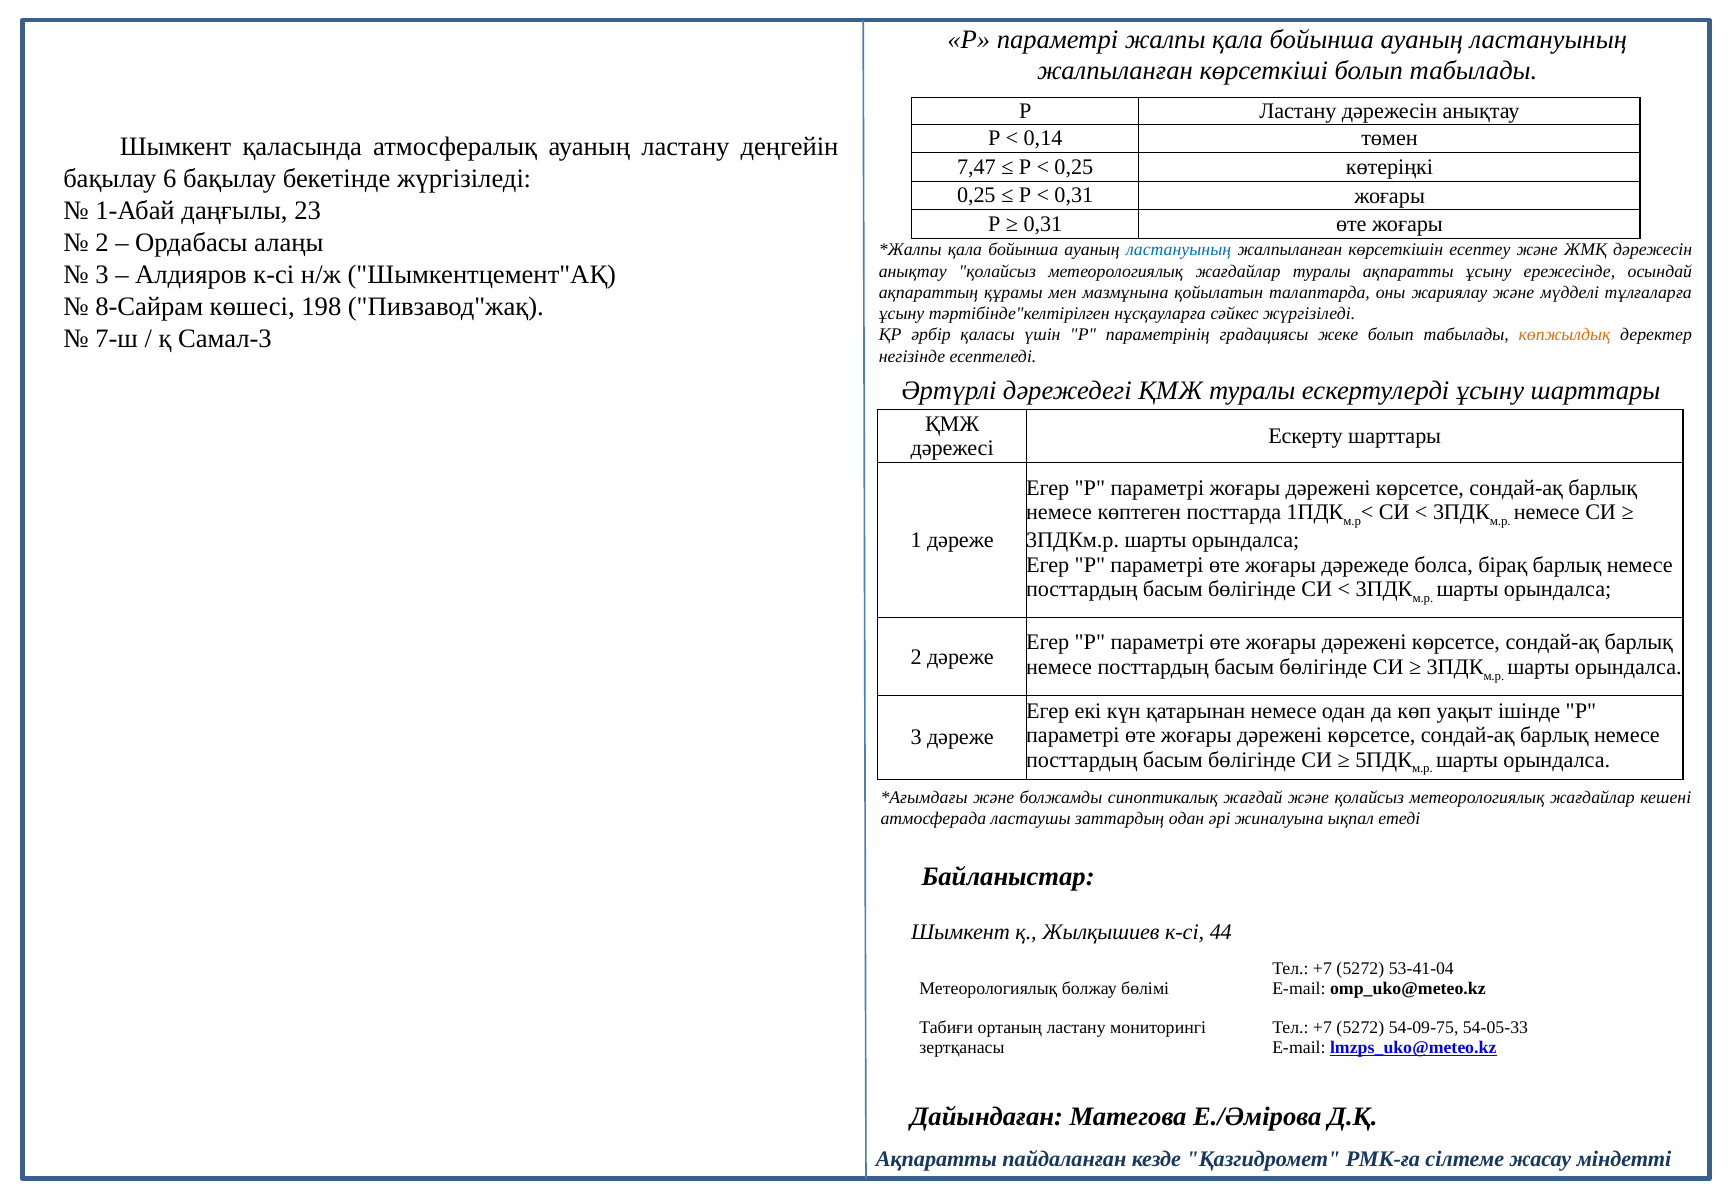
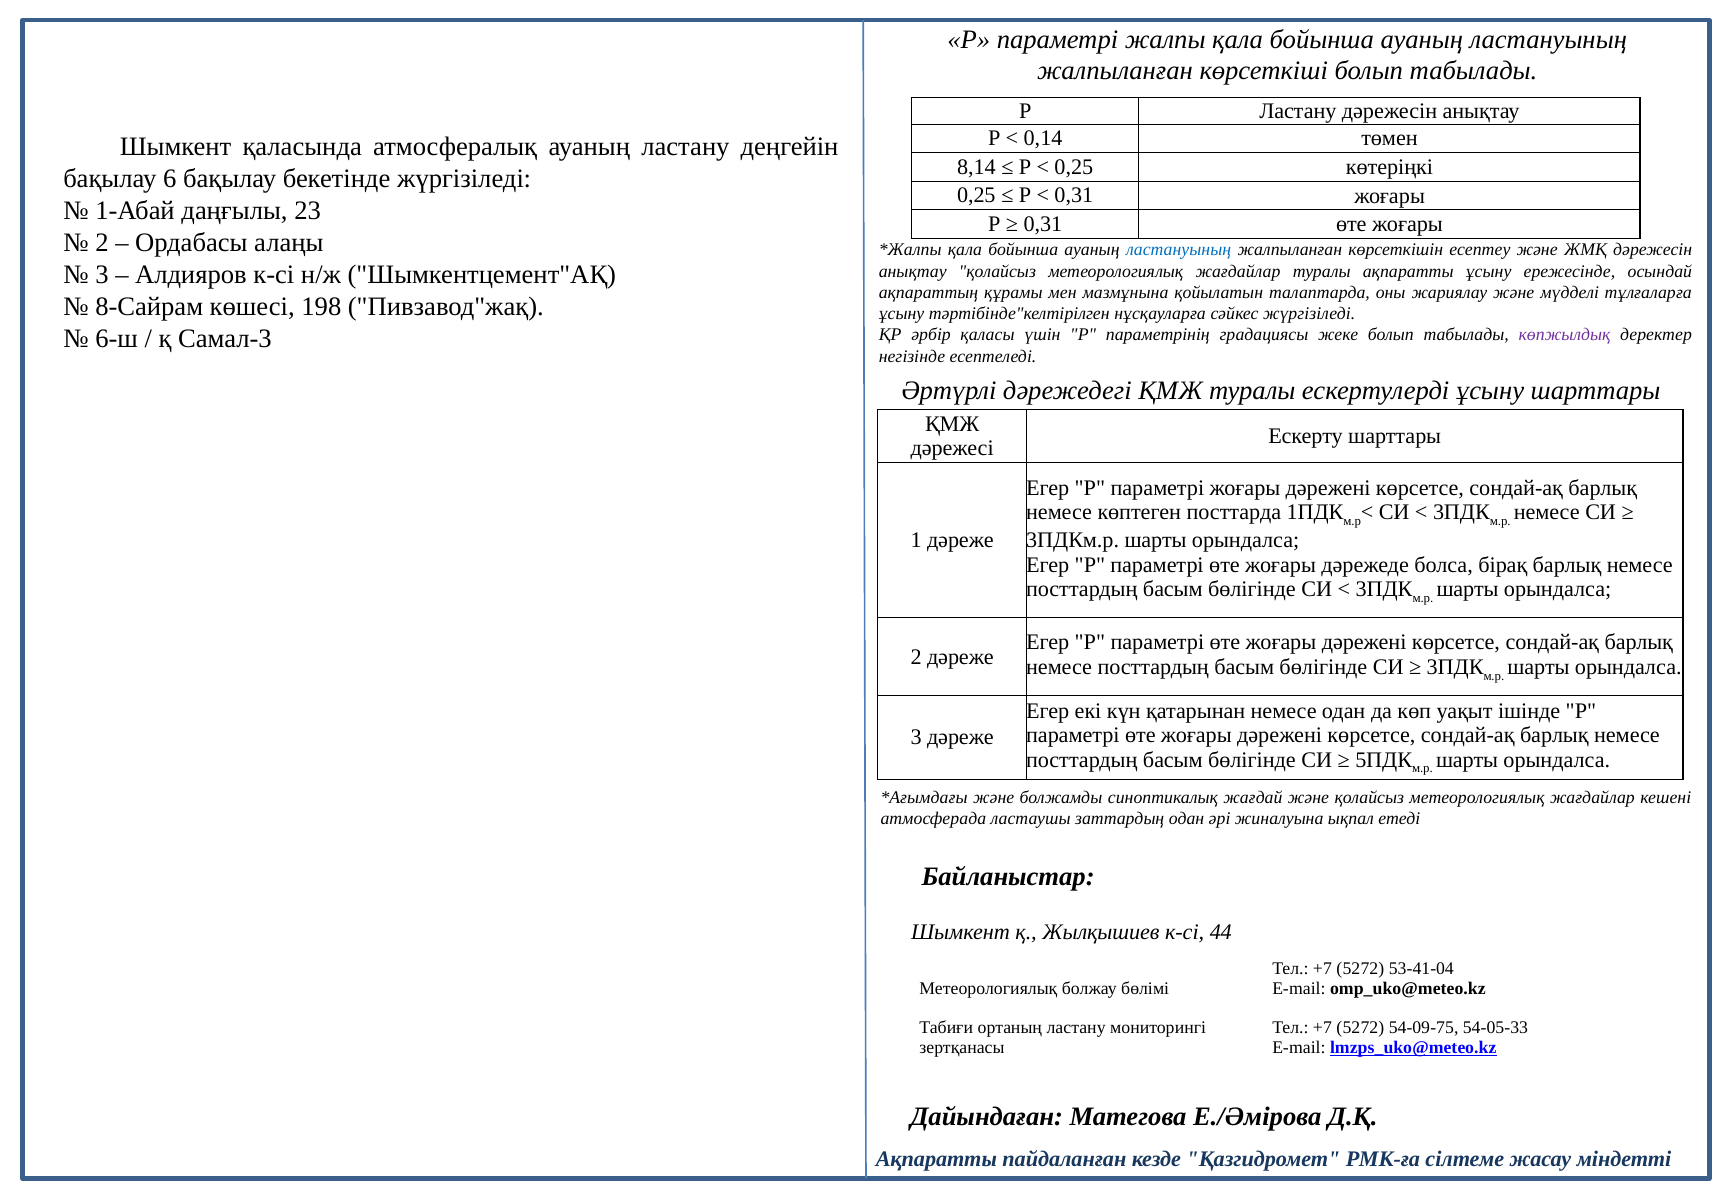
7,47: 7,47 -> 8,14
7-ш: 7-ш -> 6-ш
көпжылдық colour: orange -> purple
